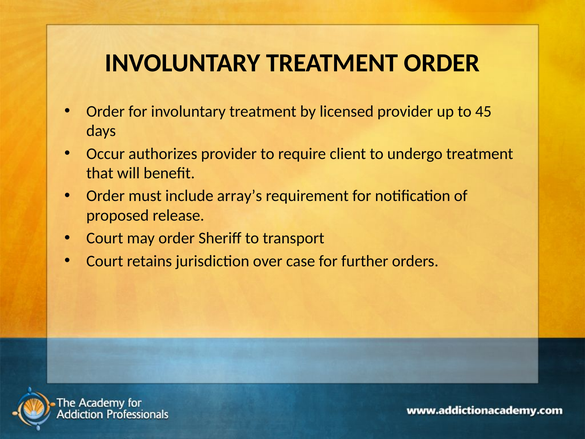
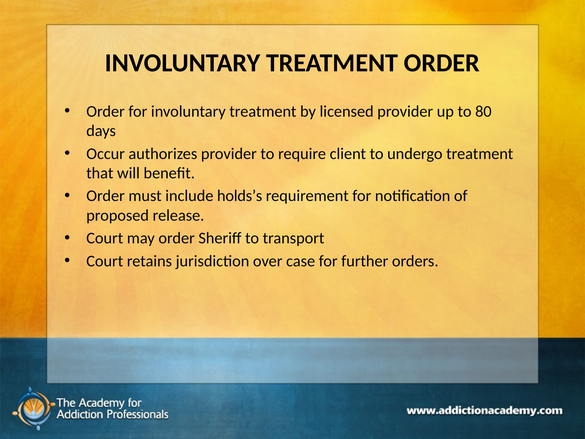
45: 45 -> 80
array’s: array’s -> holds’s
